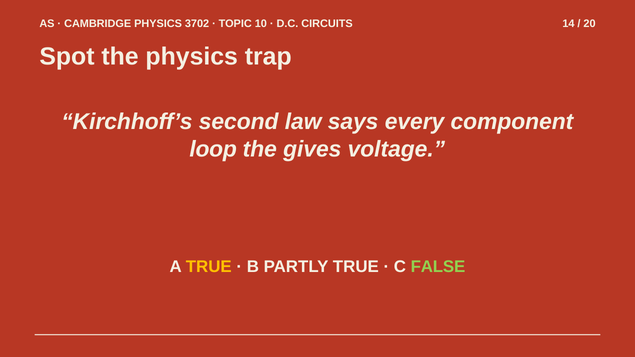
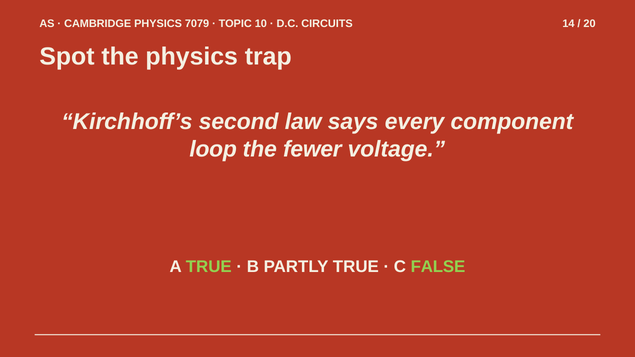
3702: 3702 -> 7079
gives: gives -> fewer
TRUE at (209, 267) colour: yellow -> light green
